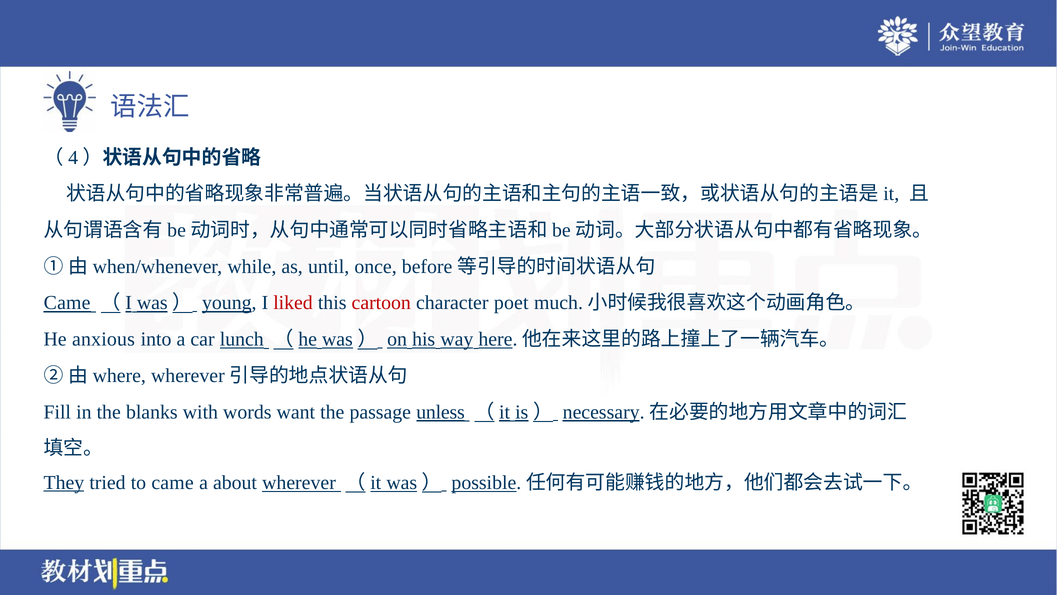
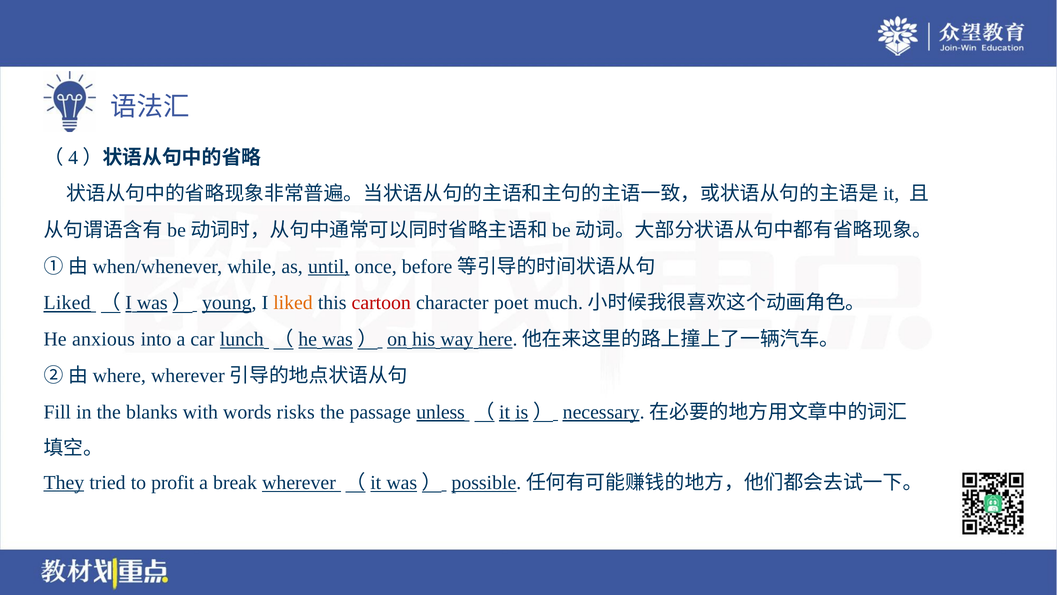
until underline: none -> present
Came at (67, 303): Came -> Liked
liked at (293, 303) colour: red -> orange
want: want -> risks
to came: came -> profit
about: about -> break
